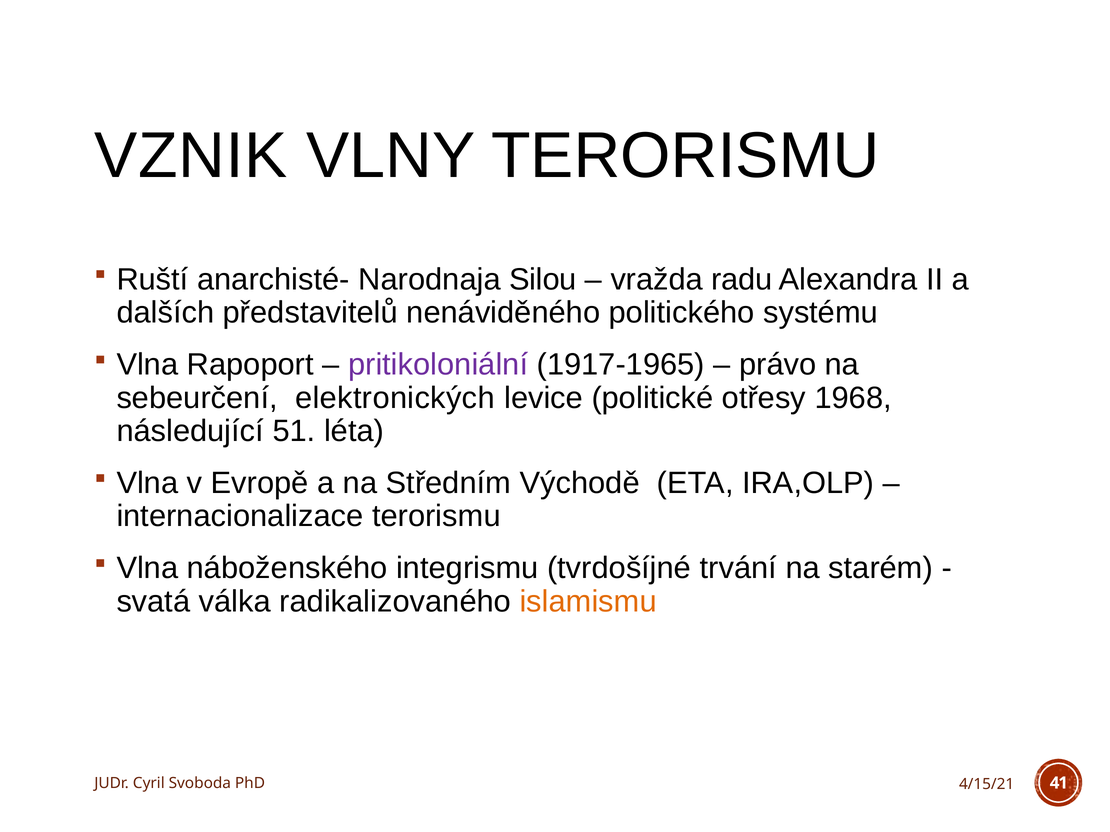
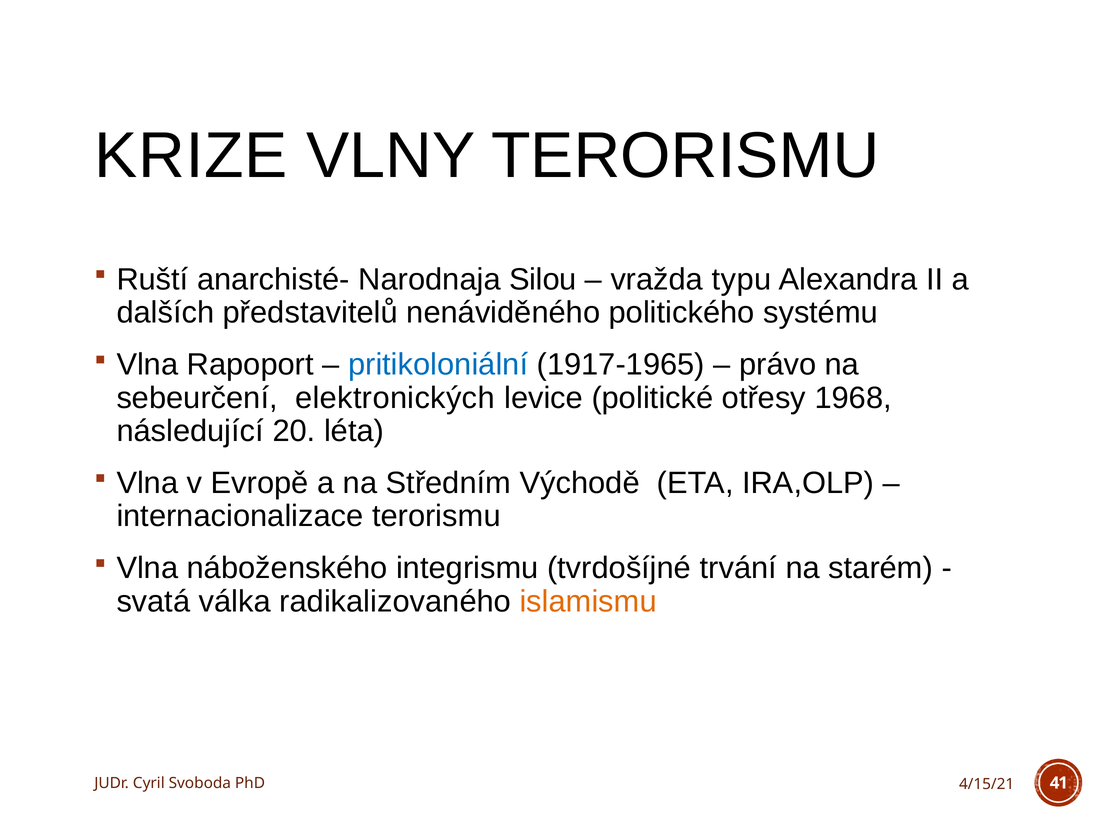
VZNIK: VZNIK -> KRIZE
radu: radu -> typu
pritikoloniální colour: purple -> blue
51: 51 -> 20
